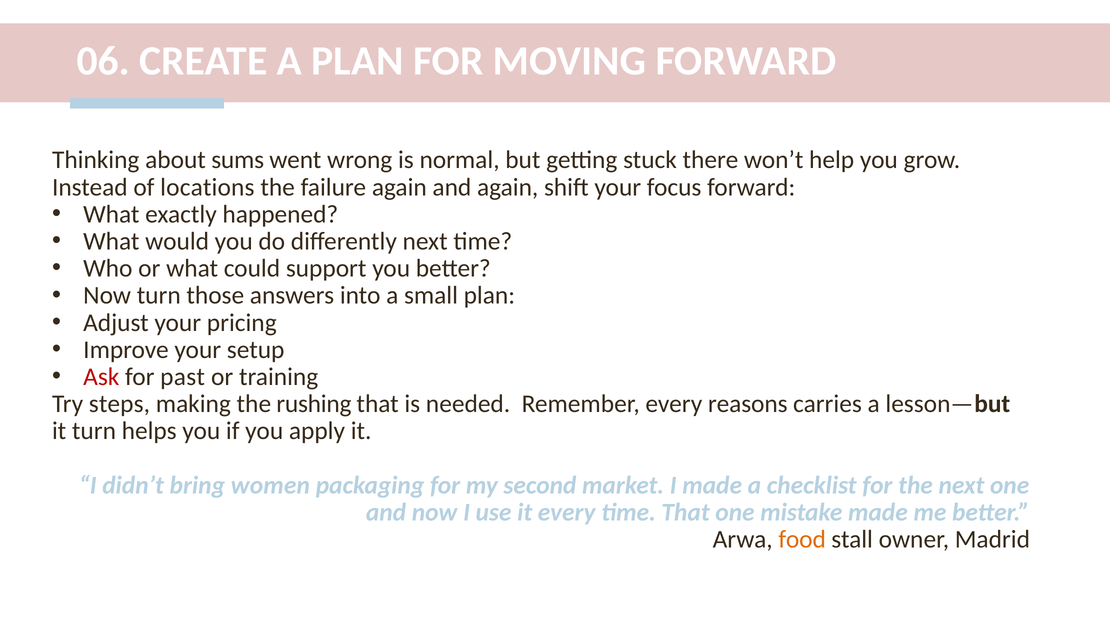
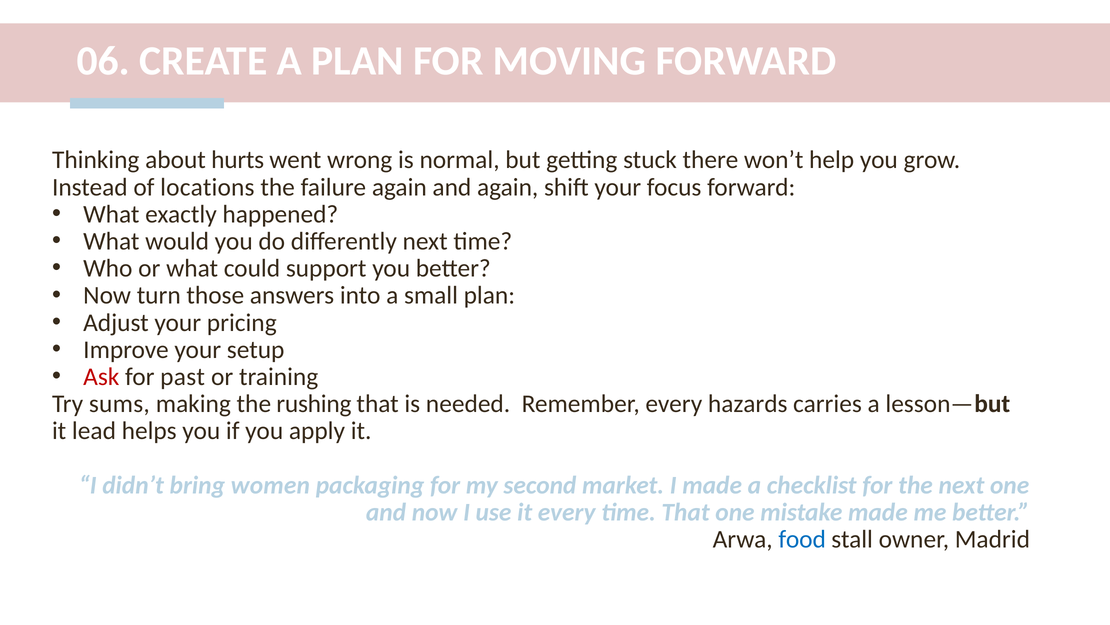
sums: sums -> hurts
steps: steps -> sums
reasons: reasons -> hazards
it turn: turn -> lead
food colour: orange -> blue
